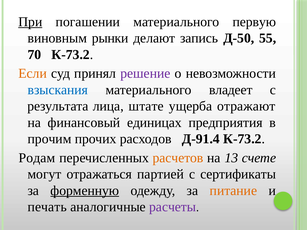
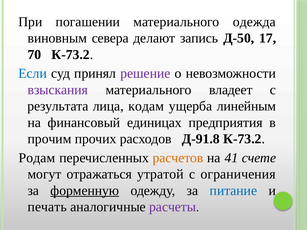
При underline: present -> none
первую: первую -> одежда
рынки: рынки -> севера
55: 55 -> 17
Если colour: orange -> blue
взыскания colour: blue -> purple
штате: штате -> кодам
отражают: отражают -> линейным
Д-91.4: Д-91.4 -> Д-91.8
13: 13 -> 41
партией: партией -> утратой
сертификаты: сертификаты -> ограничения
питание colour: orange -> blue
